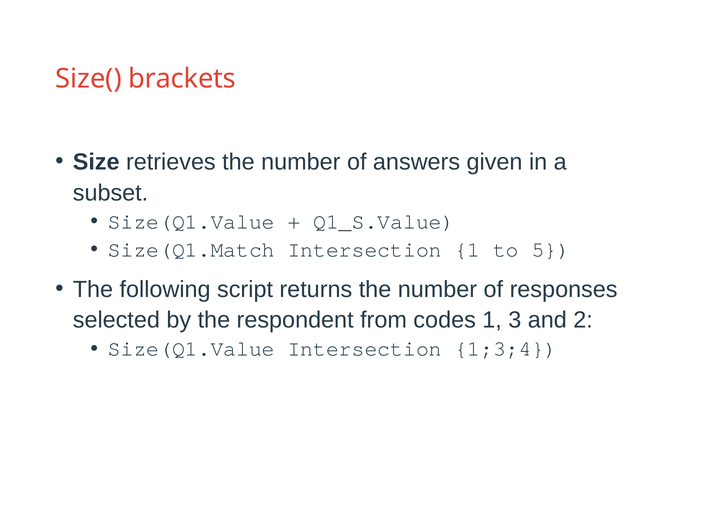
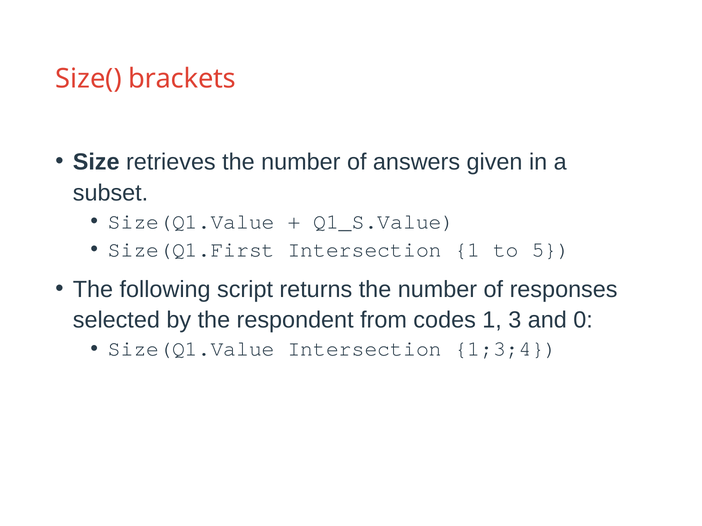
Size(Q1.Match: Size(Q1.Match -> Size(Q1.First
2: 2 -> 0
